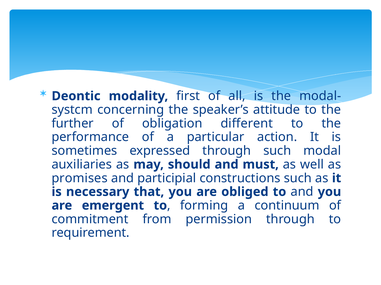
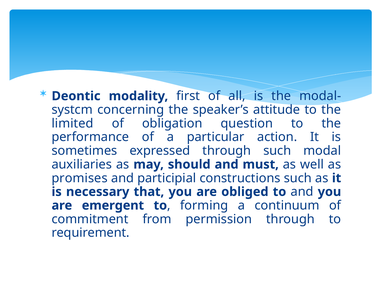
further: further -> limited
different: different -> question
